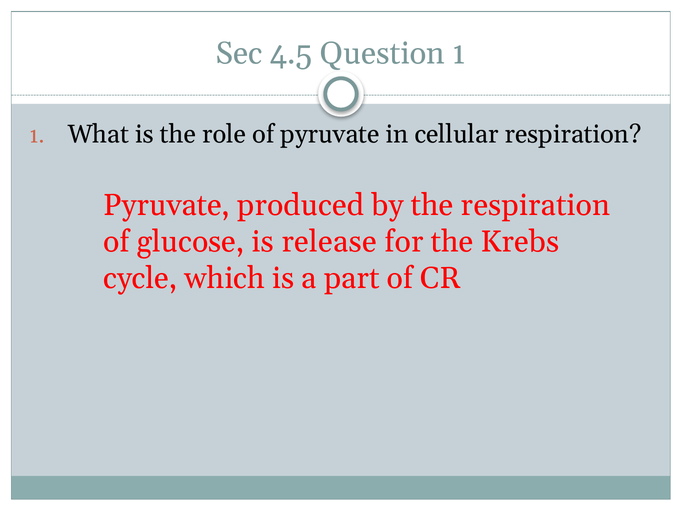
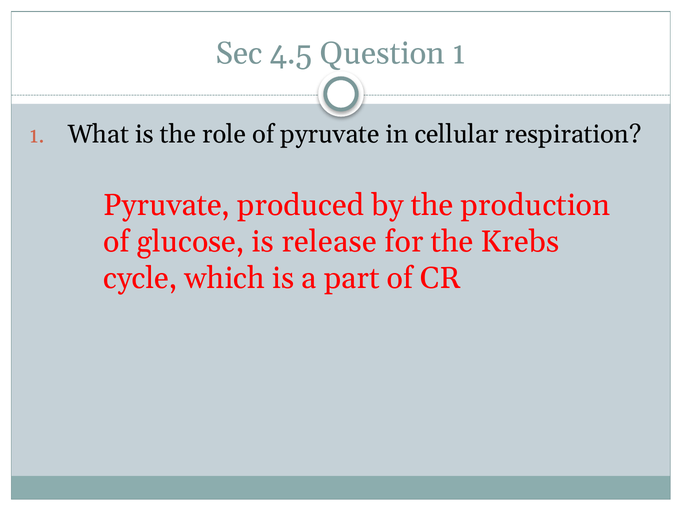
the respiration: respiration -> production
